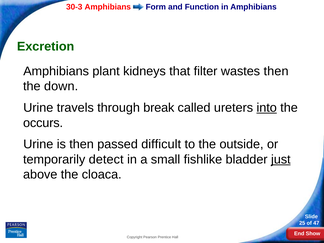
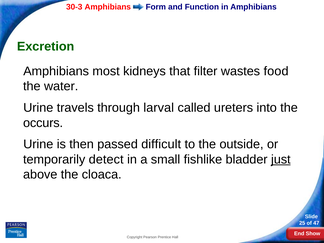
plant: plant -> most
wastes then: then -> food
down: down -> water
break: break -> larval
into underline: present -> none
